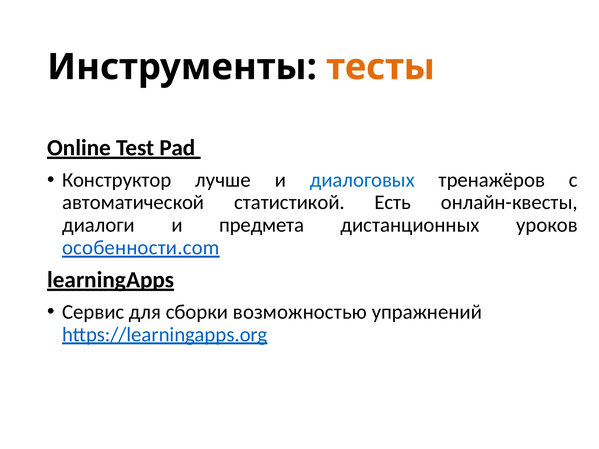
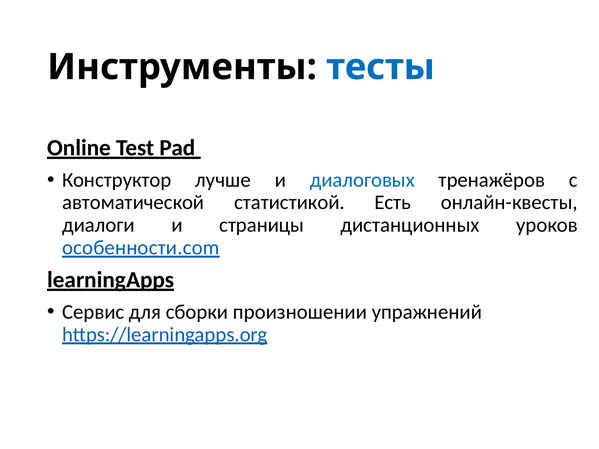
тесты colour: orange -> blue
предмета: предмета -> страницы
возможностью: возможностью -> произношении
